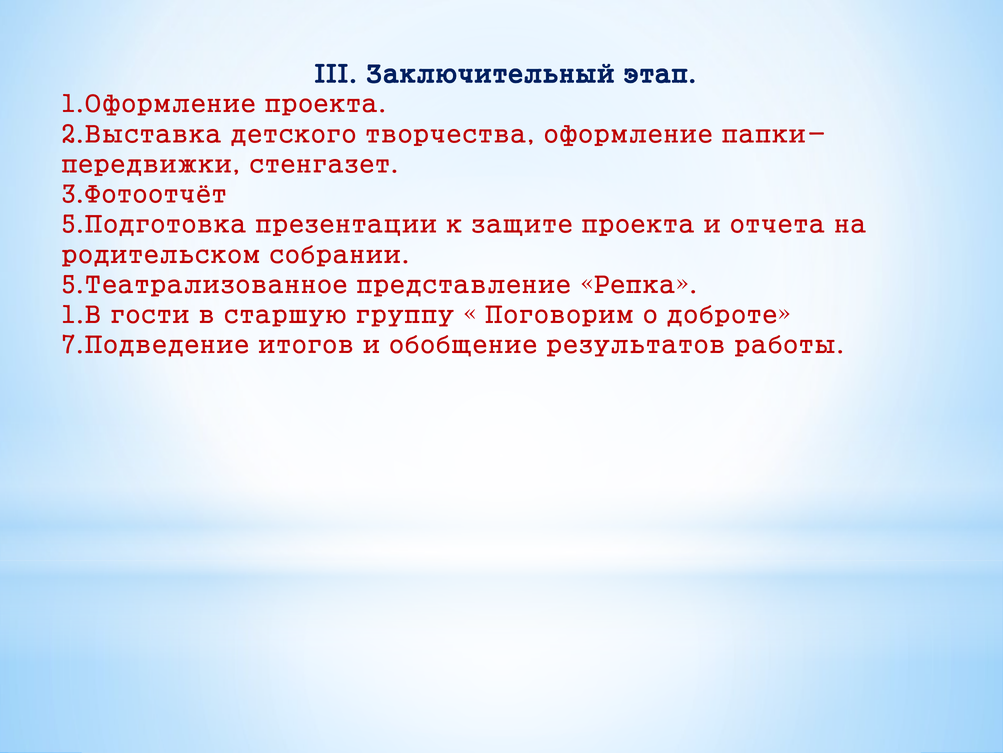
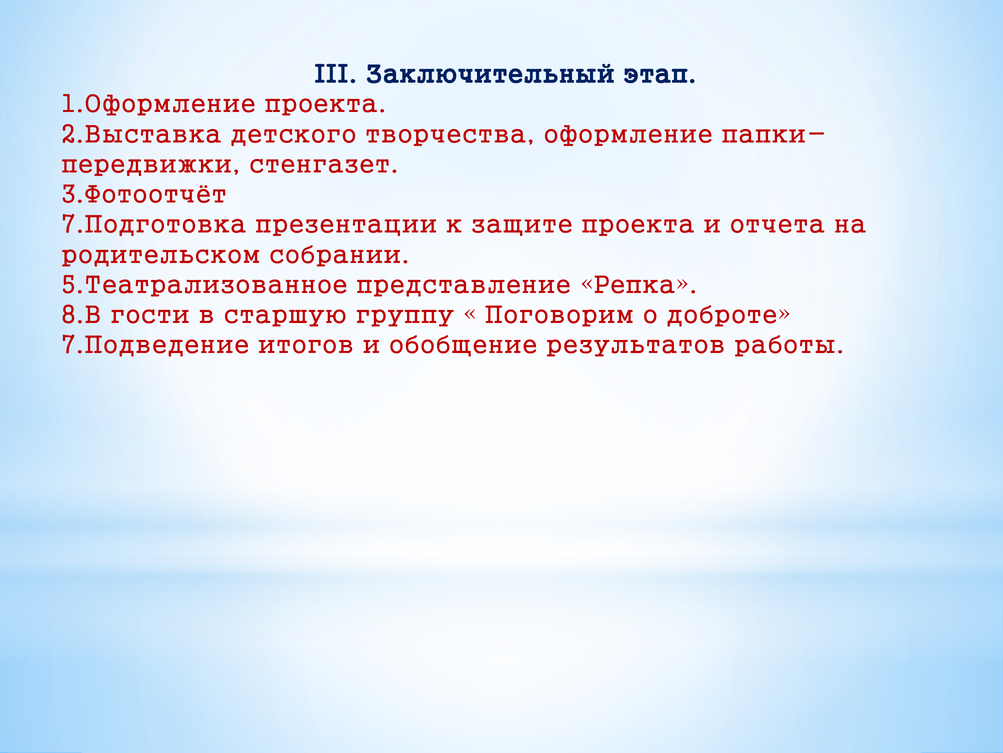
5.Подготовка: 5.Подготовка -> 7.Подготовка
1.В: 1.В -> 8.В
